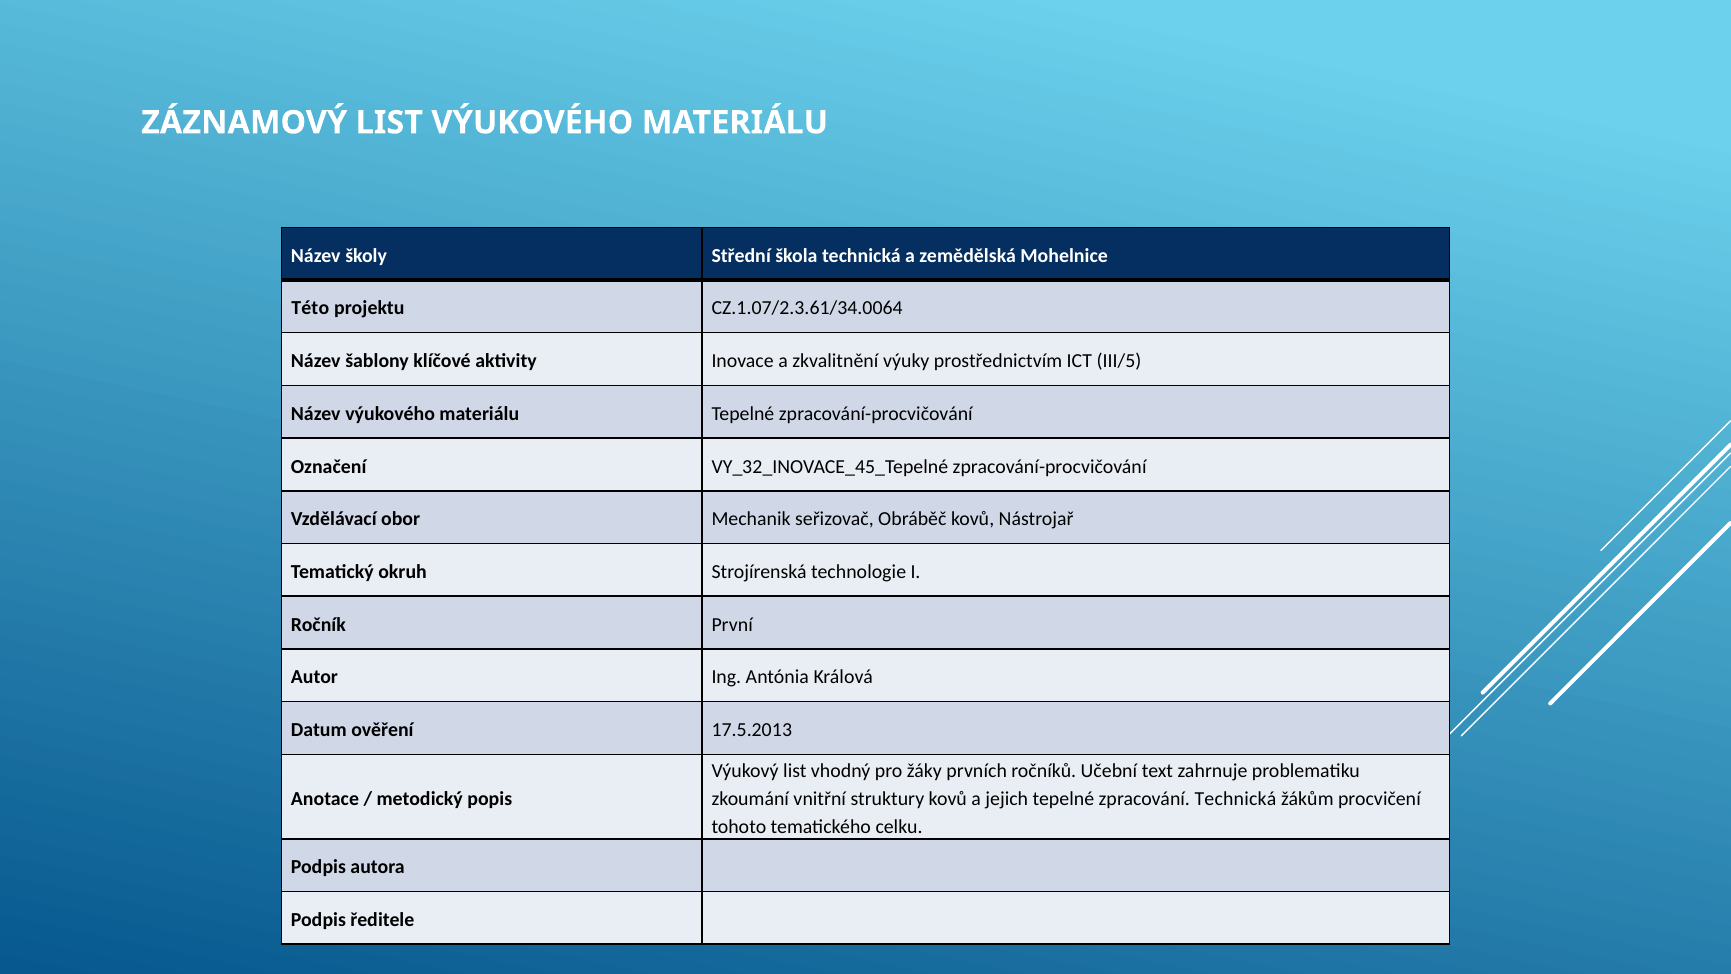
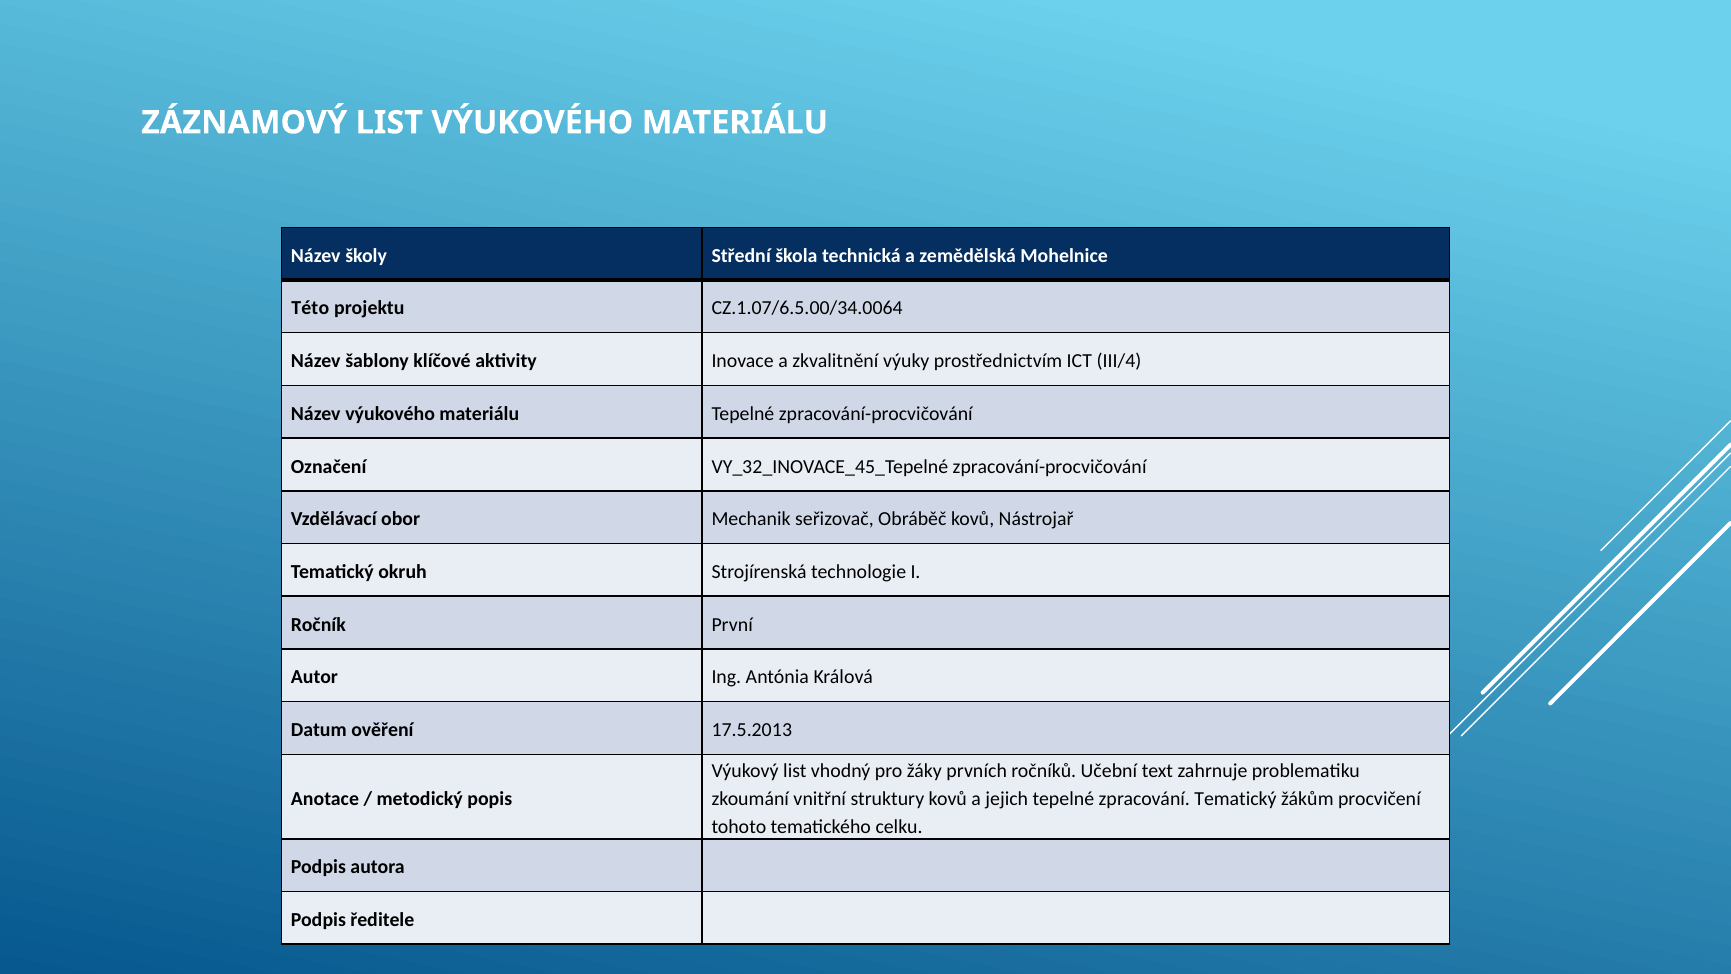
CZ.1.07/2.3.61/34.0064: CZ.1.07/2.3.61/34.0064 -> CZ.1.07/6.5.00/34.0064
III/5: III/5 -> III/4
zpracování Technická: Technická -> Tematický
